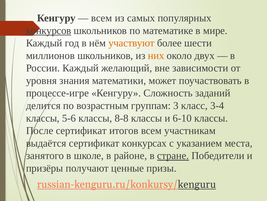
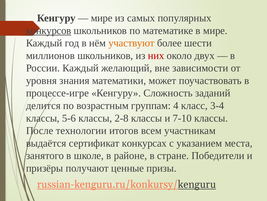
всем at (102, 18): всем -> мире
них colour: orange -> red
3: 3 -> 4
8-8: 8-8 -> 2-8
6-10: 6-10 -> 7-10
После сертификат: сертификат -> технологии
стране underline: present -> none
